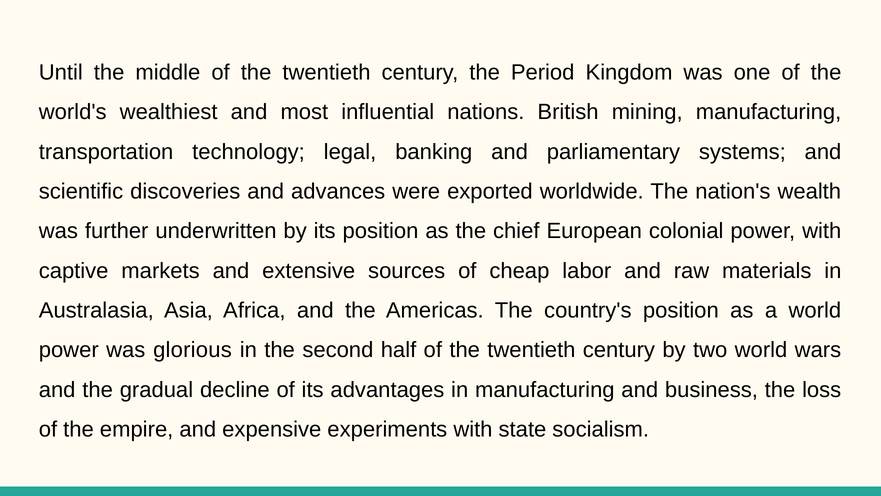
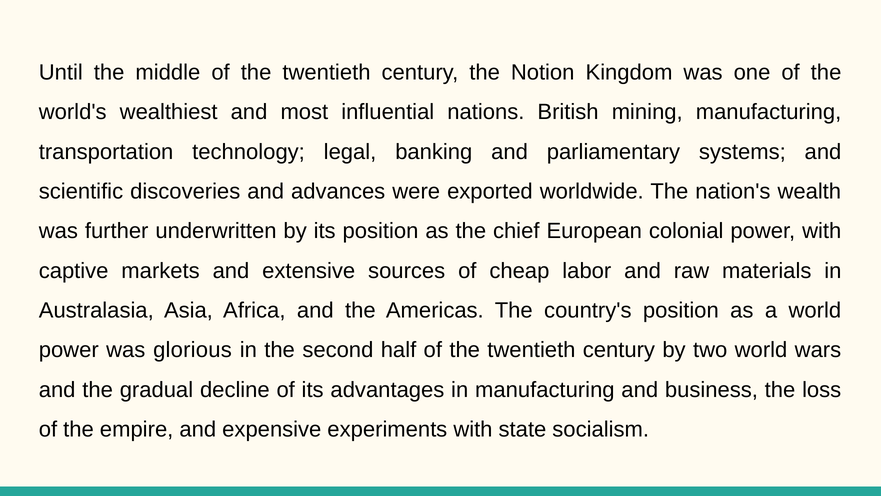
Period: Period -> Notion
